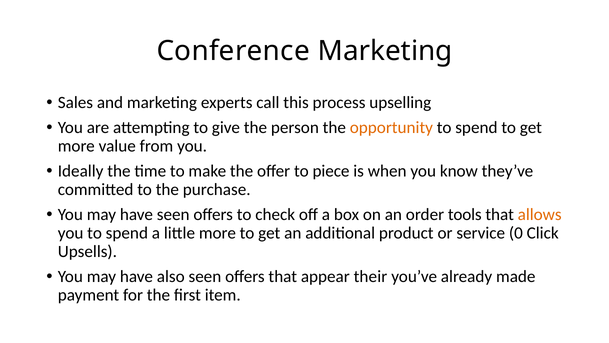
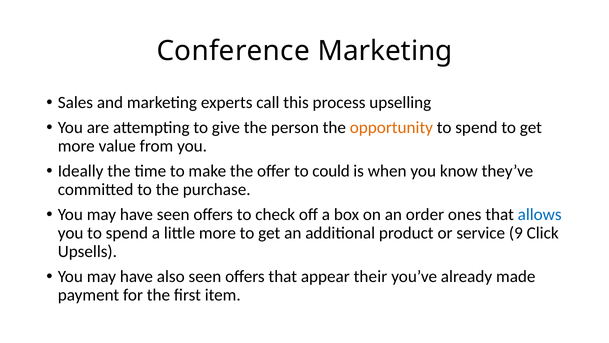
piece: piece -> could
tools: tools -> ones
allows colour: orange -> blue
0: 0 -> 9
